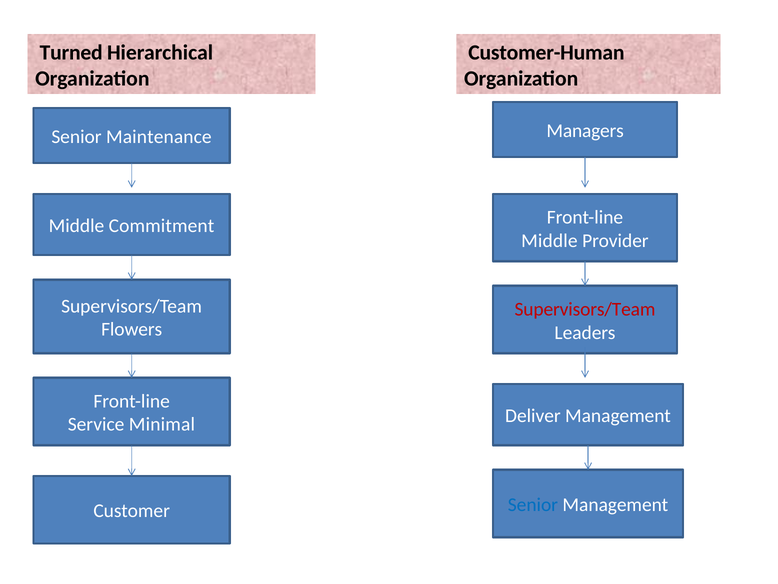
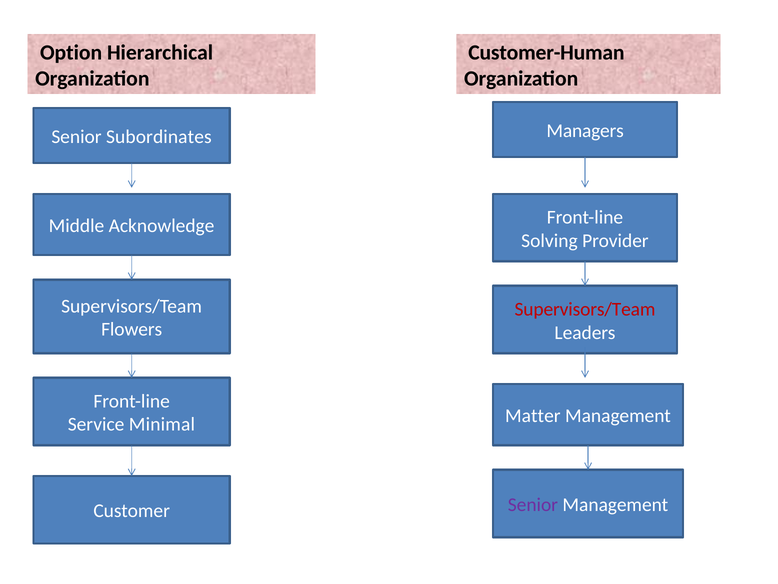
Turned: Turned -> Option
Maintenance: Maintenance -> Subordinates
Commitment: Commitment -> Acknowledge
Middle at (549, 240): Middle -> Solving
Deliver: Deliver -> Matter
Senior at (533, 504) colour: blue -> purple
